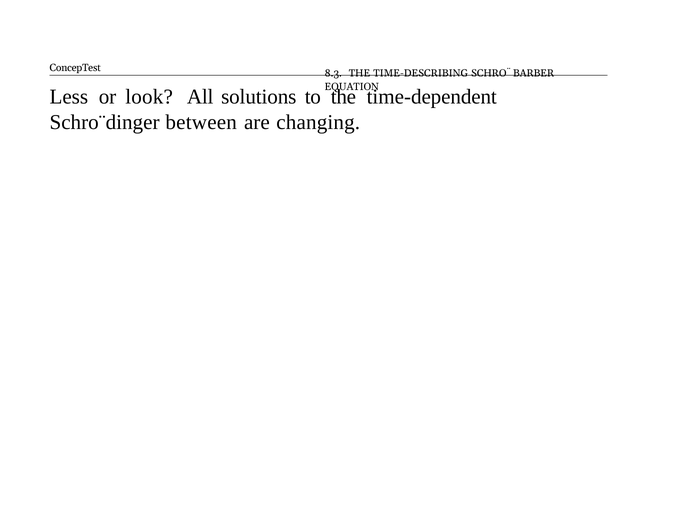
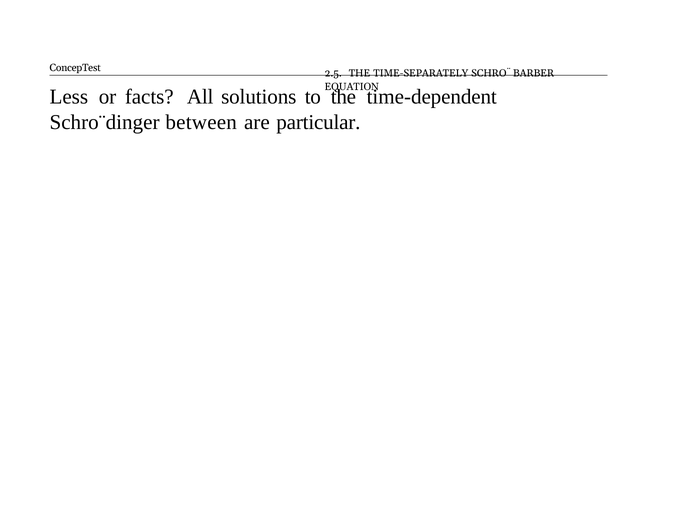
8.3: 8.3 -> 2.5
TIME-DESCRIBING: TIME-DESCRIBING -> TIME-SEPARATELY
look: look -> facts
changing: changing -> particular
